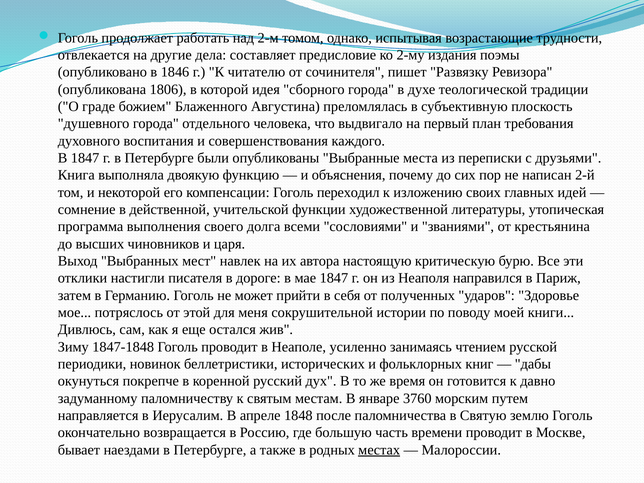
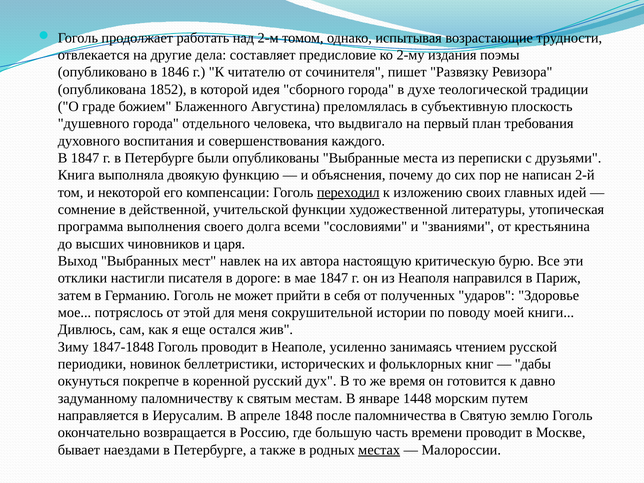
1806: 1806 -> 1852
переходил underline: none -> present
3760: 3760 -> 1448
